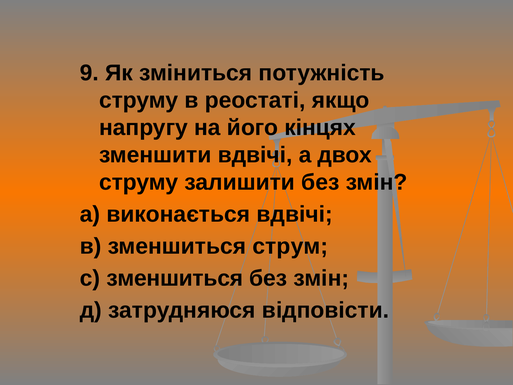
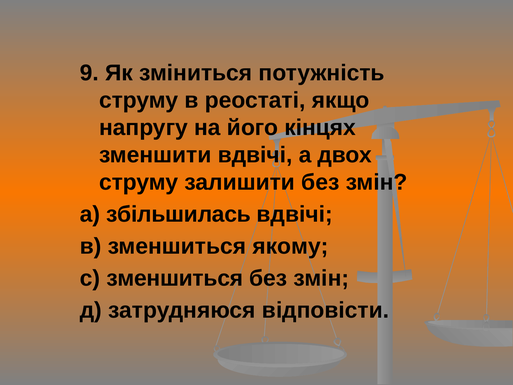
виконається: виконається -> збільшилась
струм: струм -> якому
